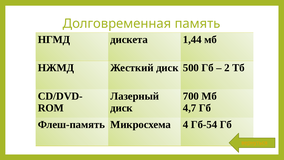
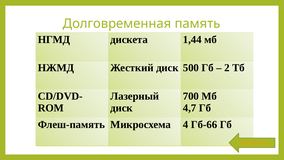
Гб-54: Гб-54 -> Гб-66
